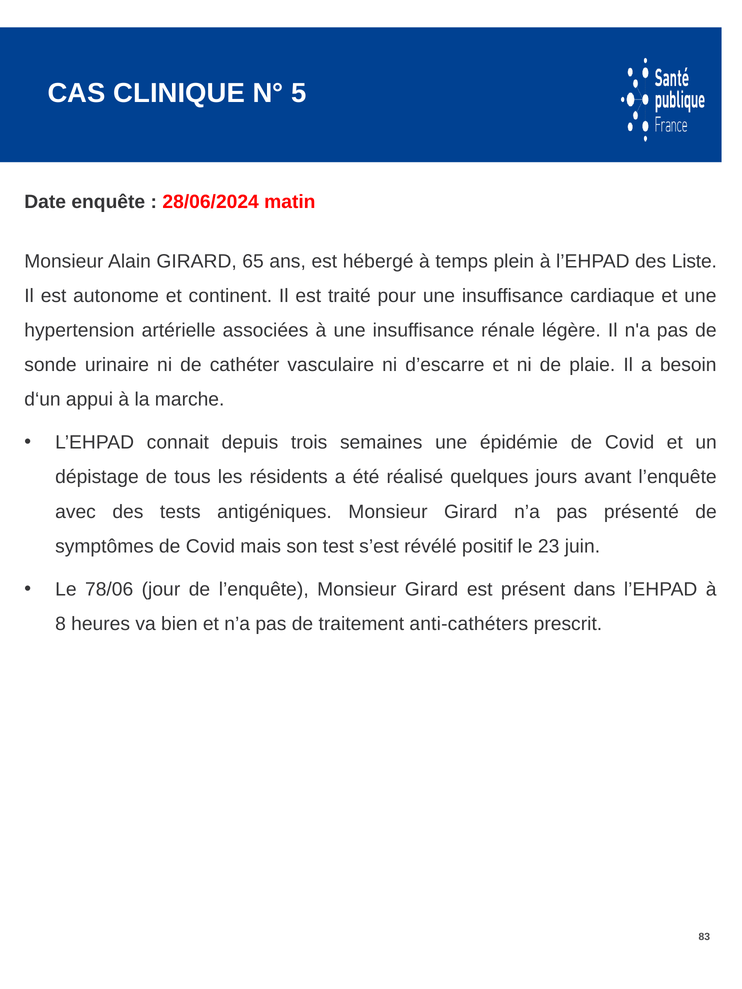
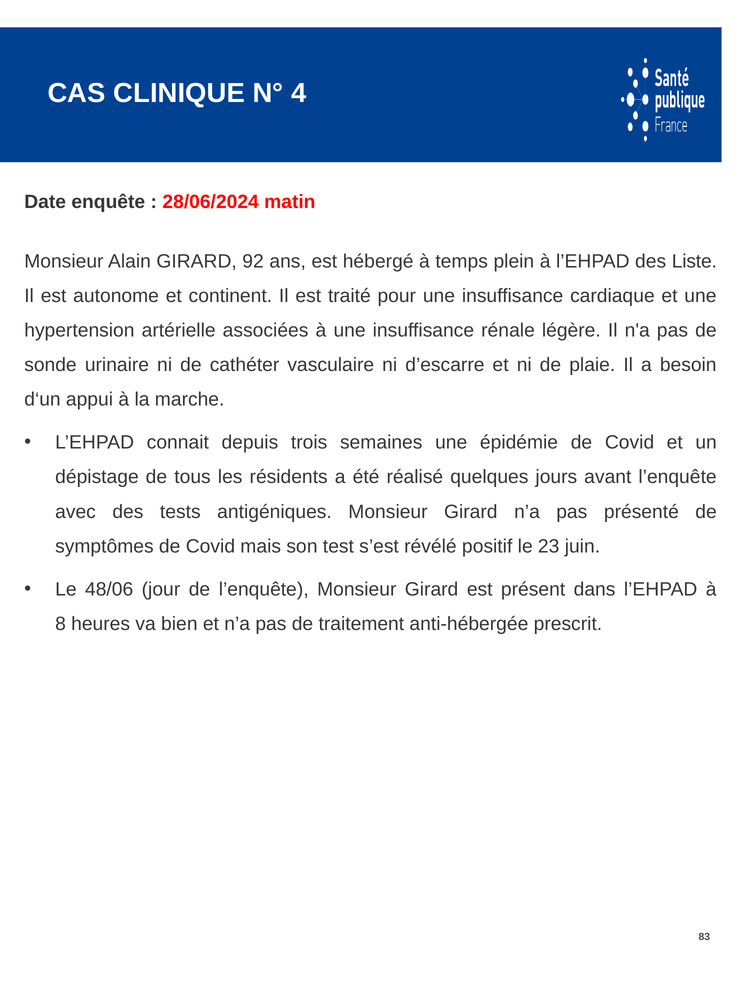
5: 5 -> 4
65: 65 -> 92
78/06: 78/06 -> 48/06
anti-cathéters: anti-cathéters -> anti-hébergée
